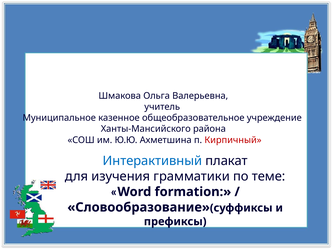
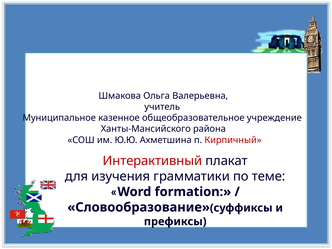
Интерактивный colour: blue -> red
